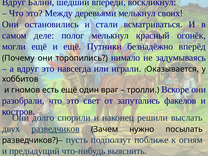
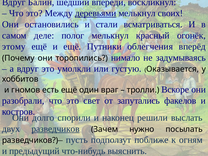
деревьями underline: none -> present
могли: могли -> этому
безнадёжно: безнадёжно -> облегчения
навсегда: навсегда -> умолкли
играли: играли -> густую
